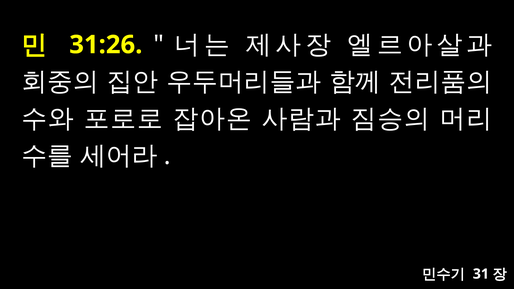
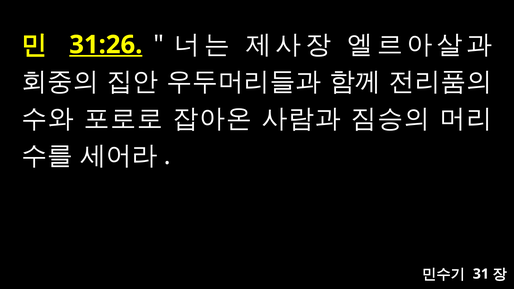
31:26 underline: none -> present
